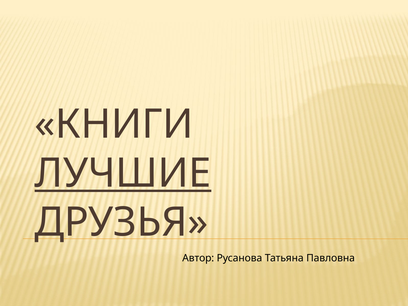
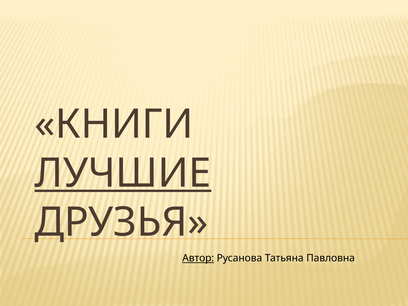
Автор underline: none -> present
